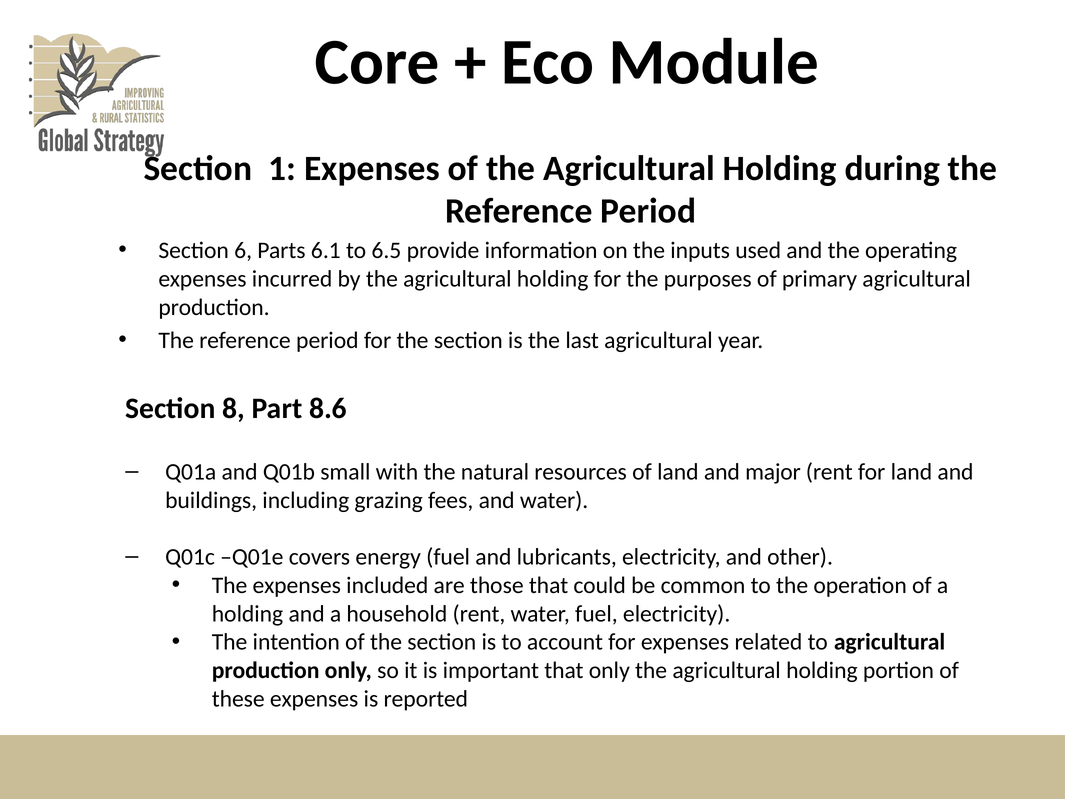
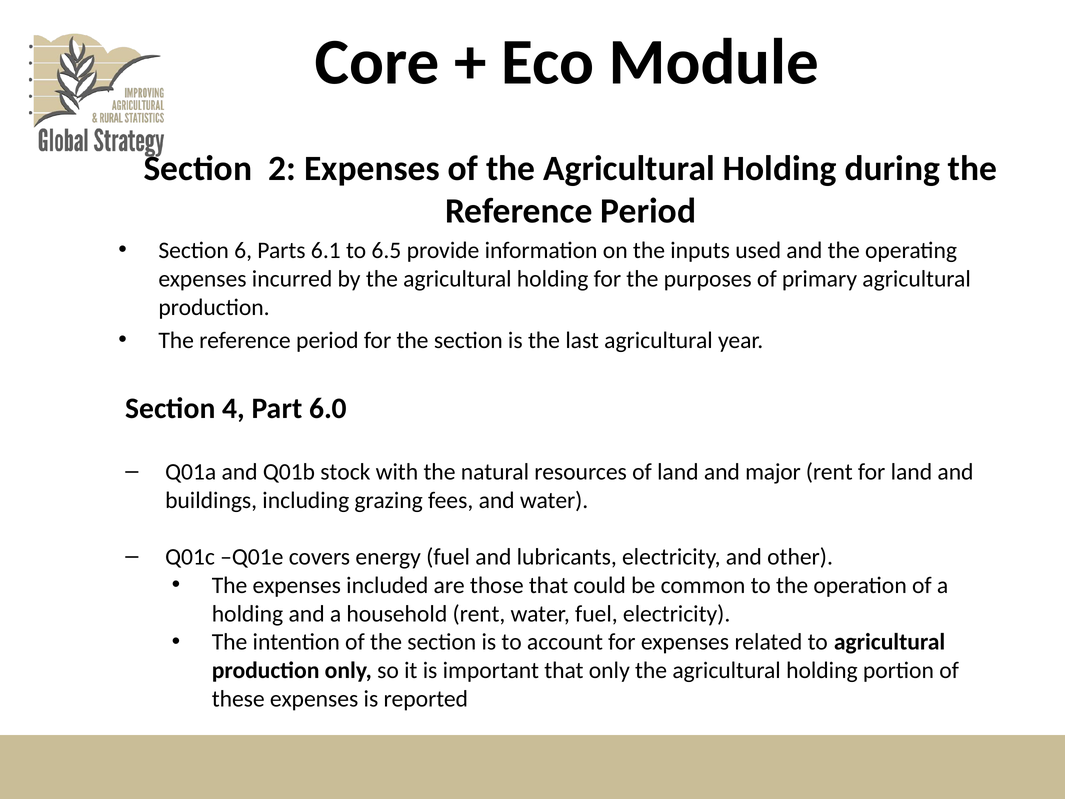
1: 1 -> 2
8: 8 -> 4
8.6: 8.6 -> 6.0
small: small -> stock
